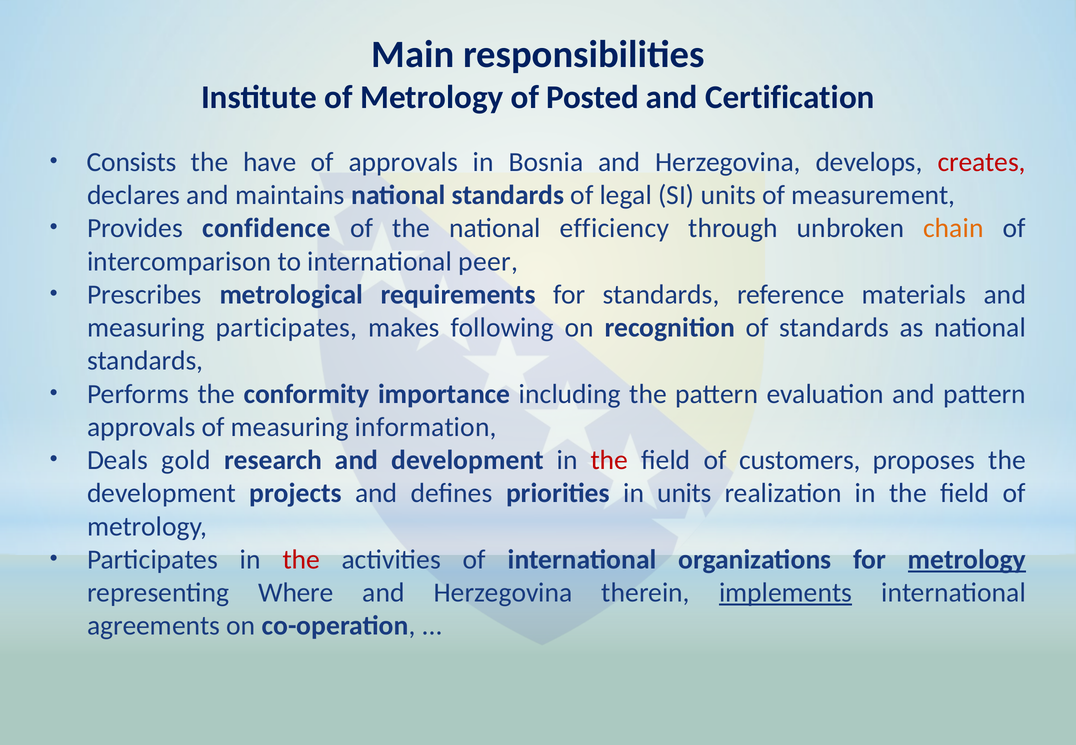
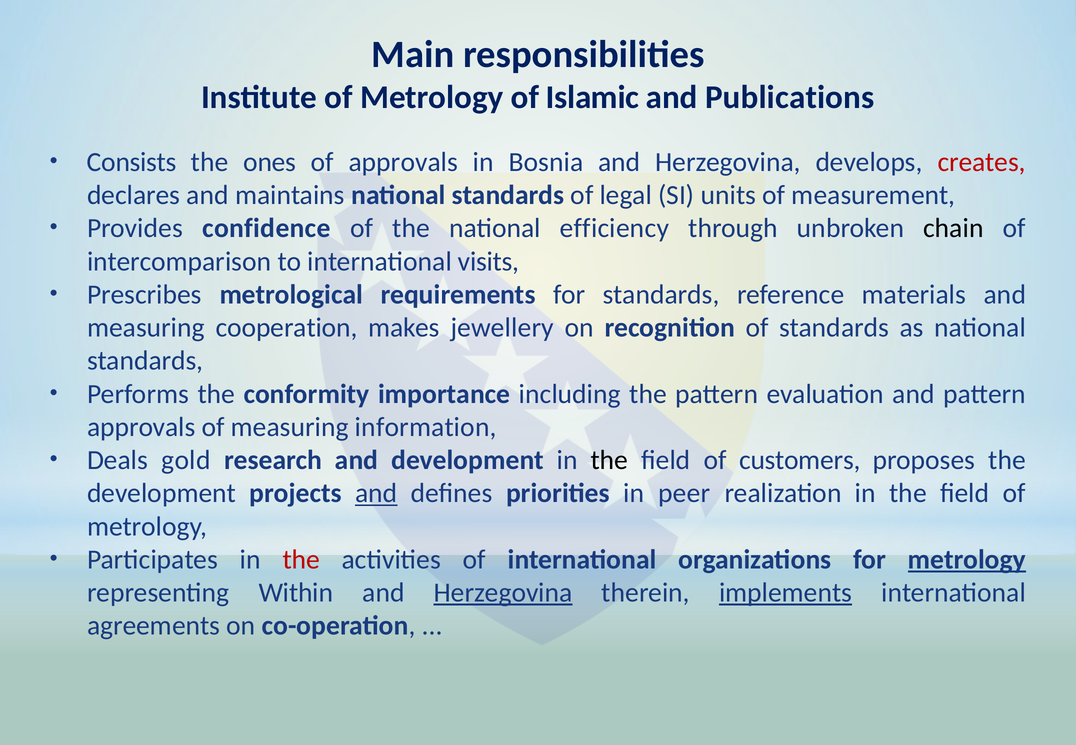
Posted: Posted -> Islamic
Certification: Certification -> Publications
have: have -> ones
chain colour: orange -> black
peer: peer -> visits
measuring participates: participates -> cooperation
following: following -> jewellery
the at (609, 460) colour: red -> black
and at (376, 493) underline: none -> present
in units: units -> peer
Where: Where -> Within
Herzegovina at (503, 593) underline: none -> present
